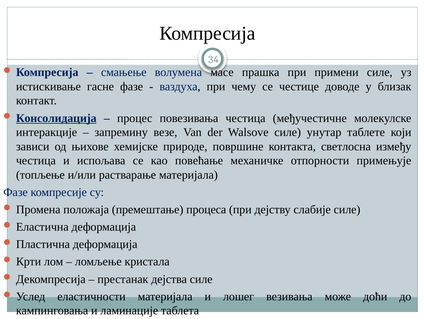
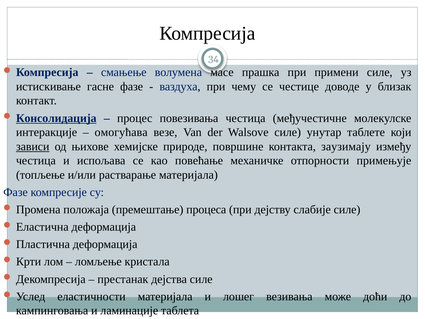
запремину: запремину -> омогућава
зависи underline: none -> present
светлосна: светлосна -> заузимају
